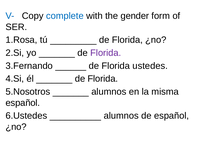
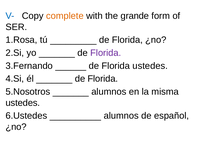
complete colour: blue -> orange
gender: gender -> grande
español at (23, 103): español -> ustedes
